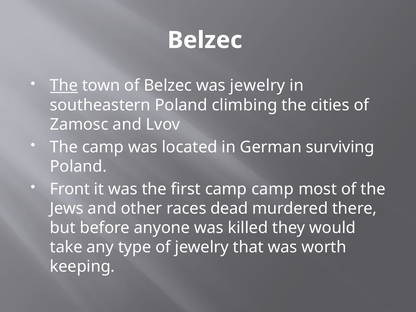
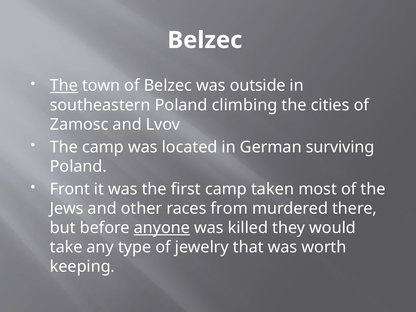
was jewelry: jewelry -> outside
camp camp: camp -> taken
dead: dead -> from
anyone underline: none -> present
